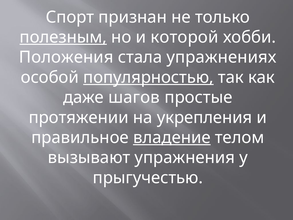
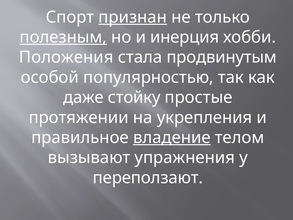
признан underline: none -> present
которой: которой -> инерция
упражнениях: упражнениях -> продвинутым
популярностью underline: present -> none
шагов: шагов -> стойку
прыгучестью: прыгучестью -> переползают
